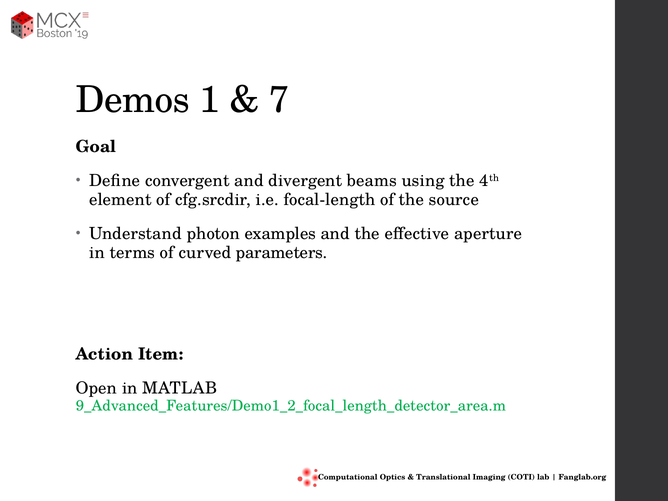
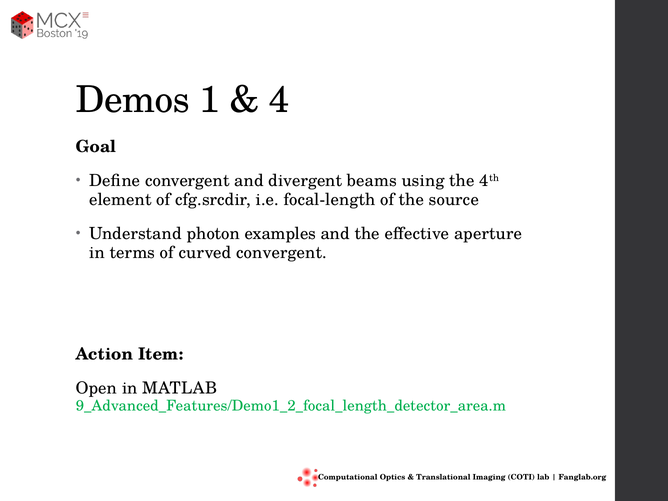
7: 7 -> 4
curved parameters: parameters -> convergent
